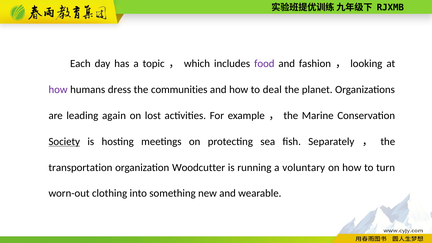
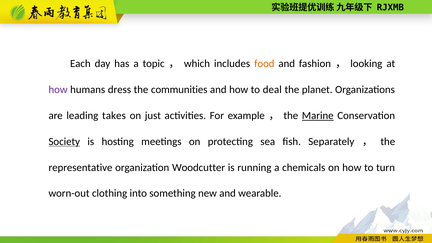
food colour: purple -> orange
again: again -> takes
lost: lost -> just
Marine underline: none -> present
transportation: transportation -> representative
voluntary: voluntary -> chemicals
